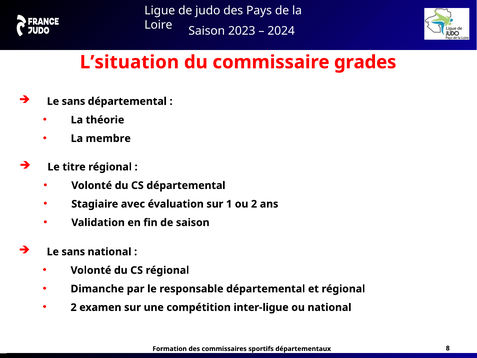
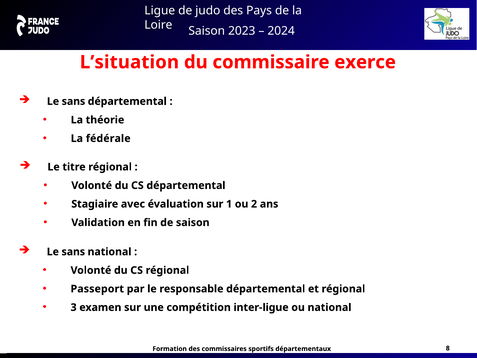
grades: grades -> exerce
membre: membre -> fédérale
Dimanche: Dimanche -> Passeport
2 at (74, 307): 2 -> 3
